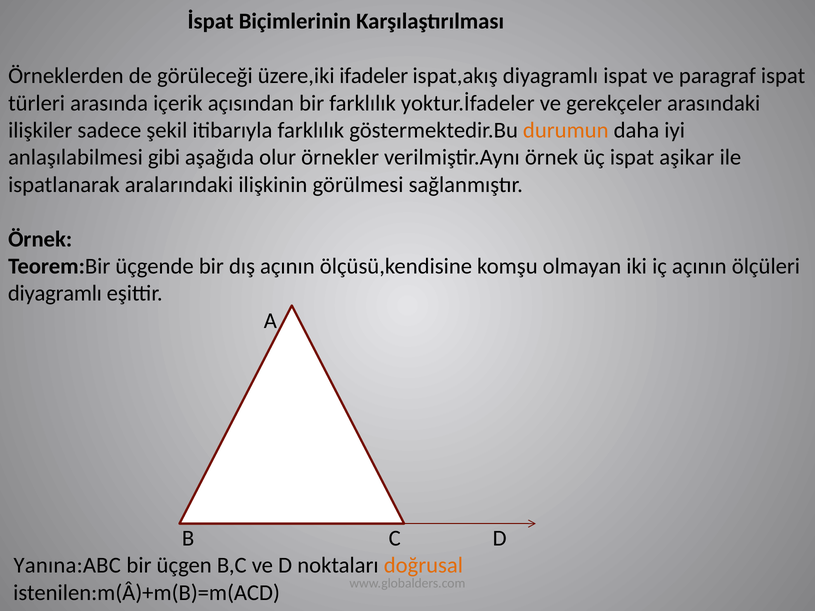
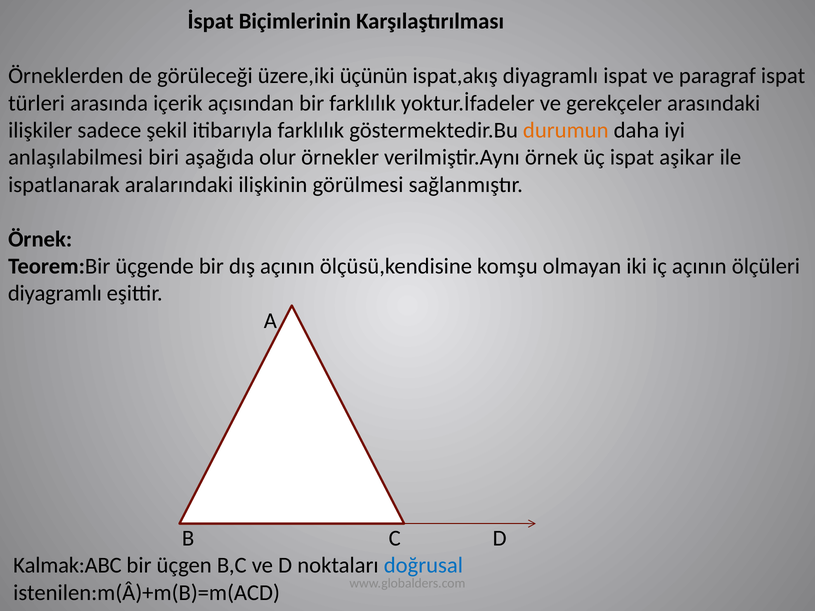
ifadeler: ifadeler -> üçünün
gibi: gibi -> biri
Yanına:ABC: Yanına:ABC -> Kalmak:ABC
doğrusal colour: orange -> blue
